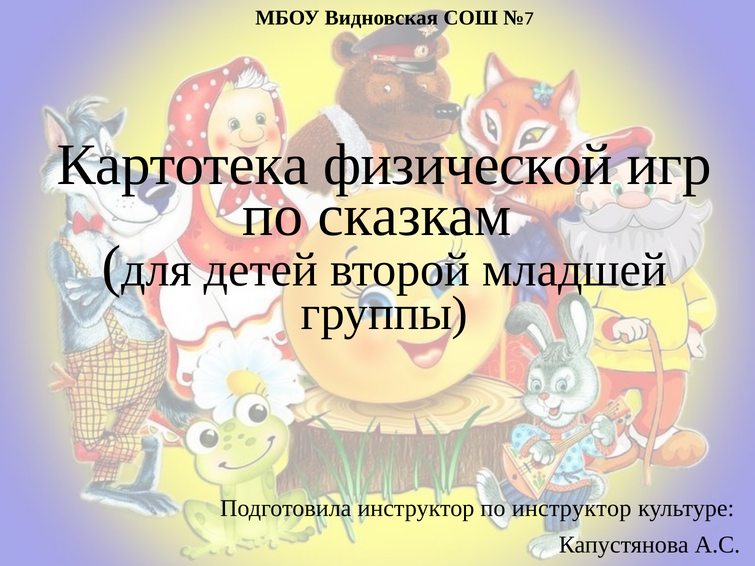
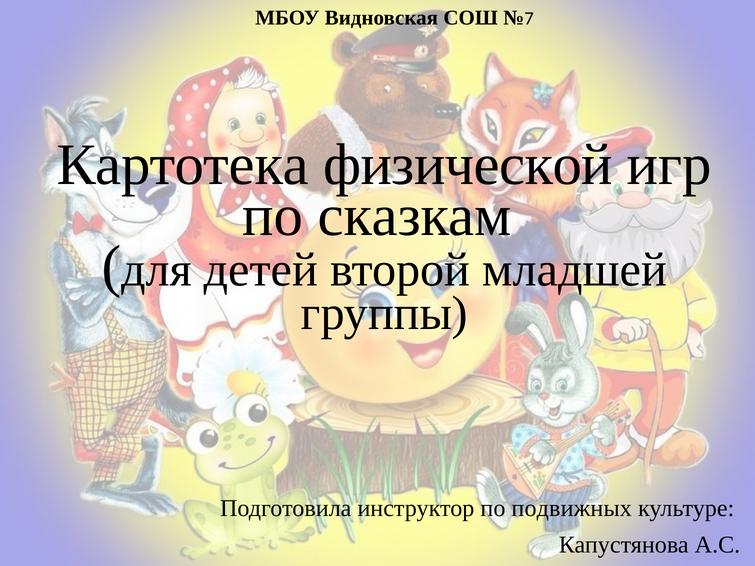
по инструктор: инструктор -> подвижных
